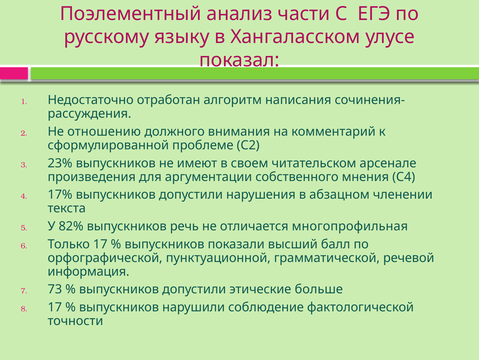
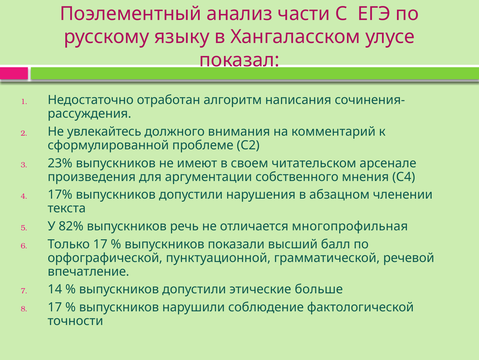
отношению: отношению -> увлекайтесь
информация: информация -> впечатление
73: 73 -> 14
